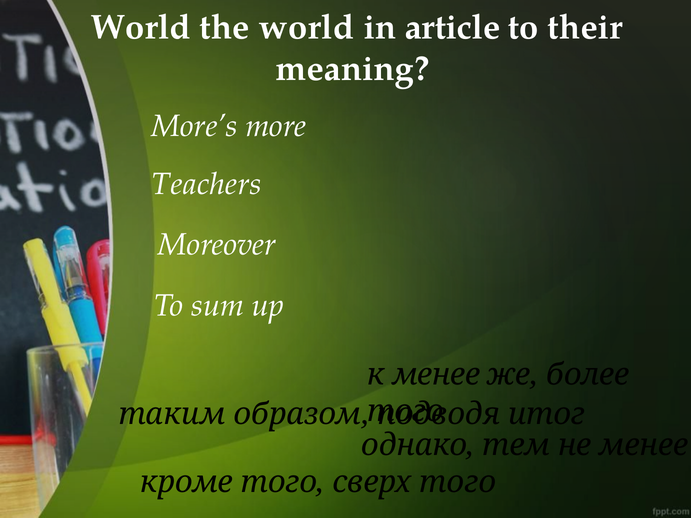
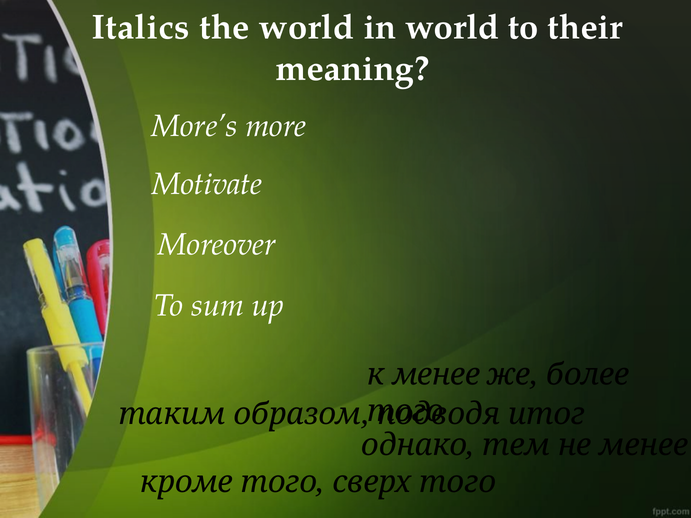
World at (141, 27): World -> Italics
in article: article -> world
Teachers: Teachers -> Motivate
